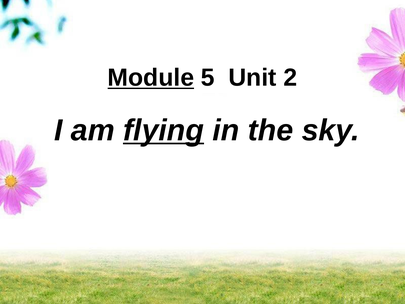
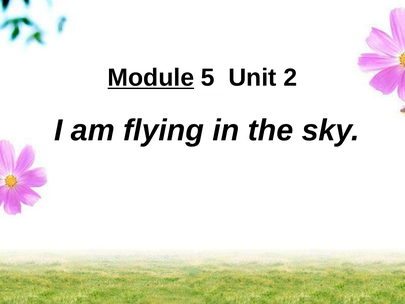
flying underline: present -> none
